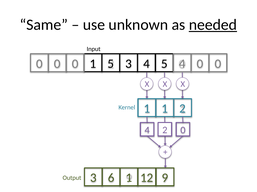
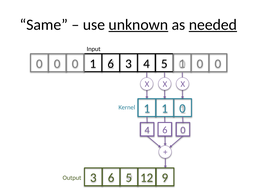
unknown underline: none -> present
1 5: 5 -> 6
4 at (182, 64): 4 -> 1
1 1 2: 2 -> 0
4 2: 2 -> 6
6 1: 1 -> 5
